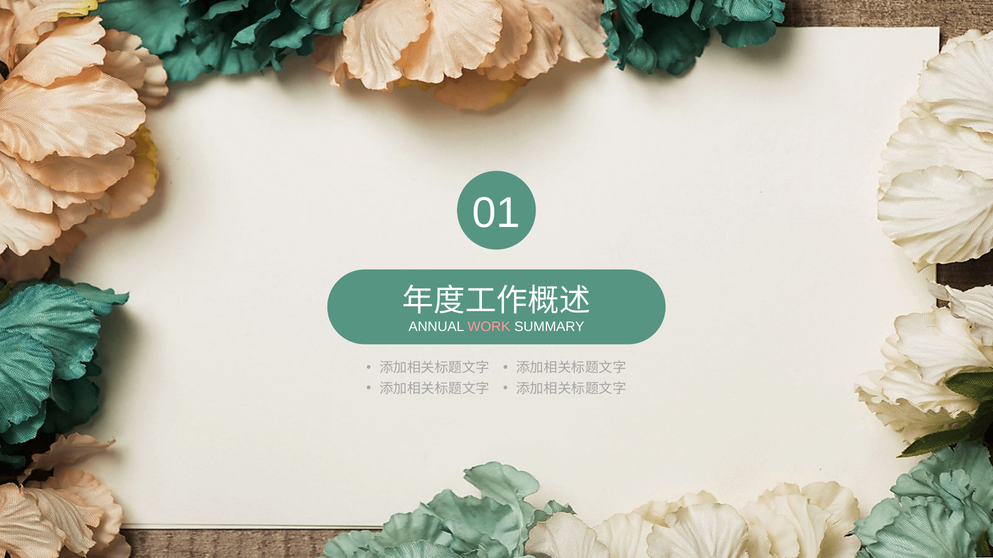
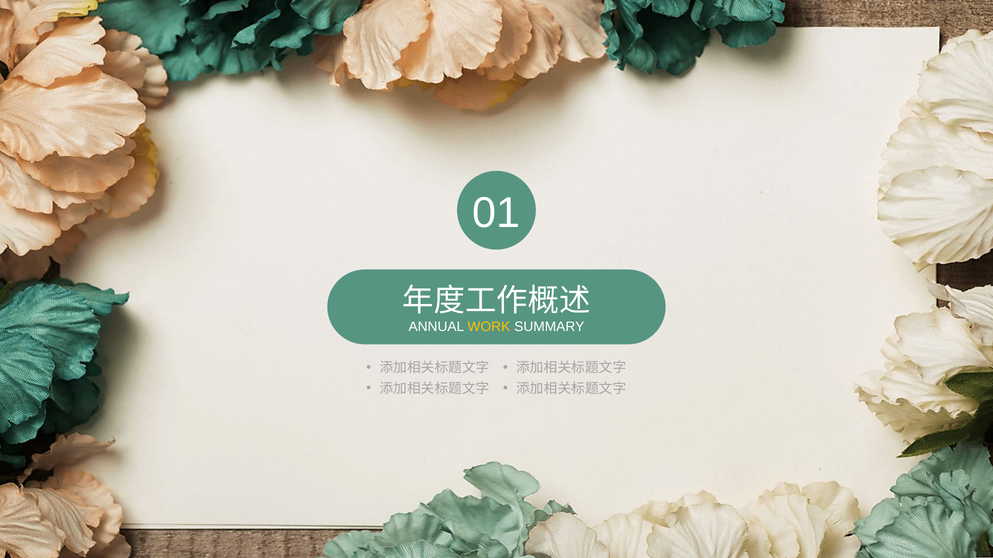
WORK colour: pink -> yellow
